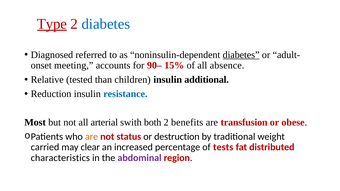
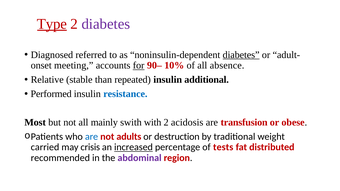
diabetes at (106, 24) colour: blue -> purple
for underline: none -> present
15%: 15% -> 10%
tested: tested -> stable
children: children -> repeated
Reduction: Reduction -> Performed
arterial: arterial -> mainly
both: both -> with
benefits: benefits -> acidosis
are at (92, 137) colour: orange -> blue
status: status -> adults
clear: clear -> crisis
increased underline: none -> present
characteristics: characteristics -> recommended
